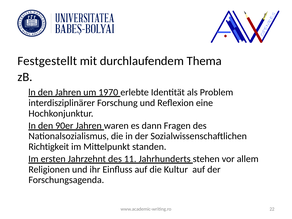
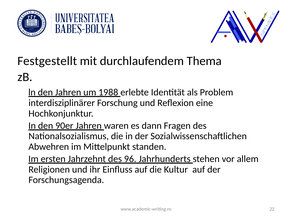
1970: 1970 -> 1988
Richtigkeit: Richtigkeit -> Abwehren
11: 11 -> 96
